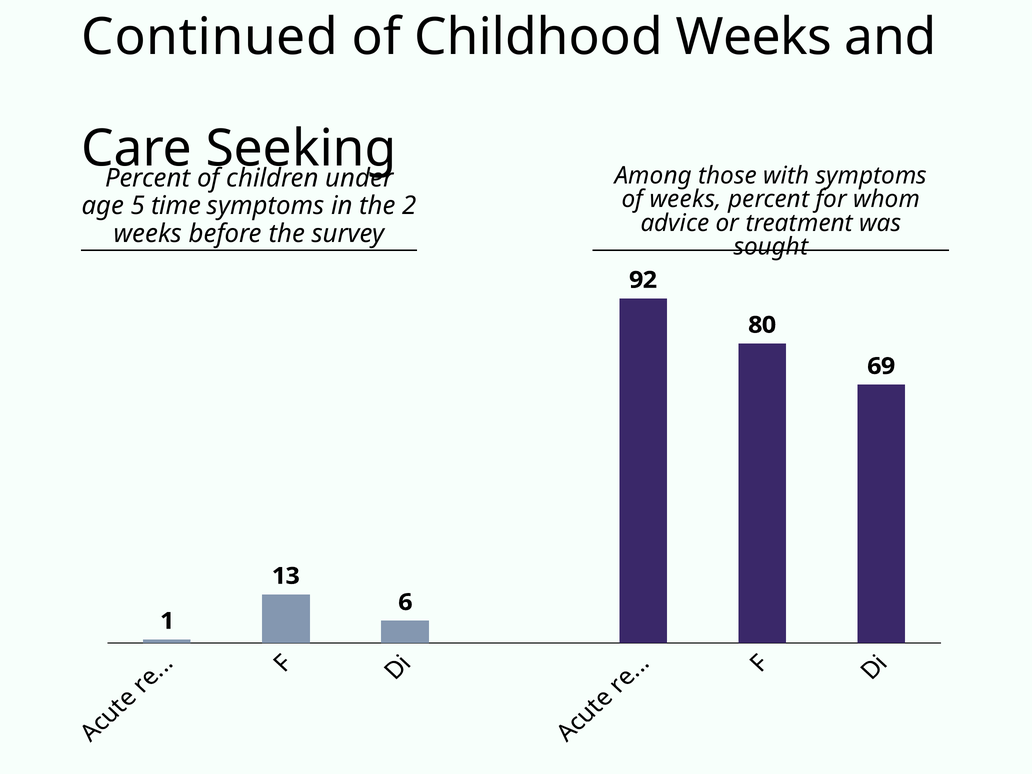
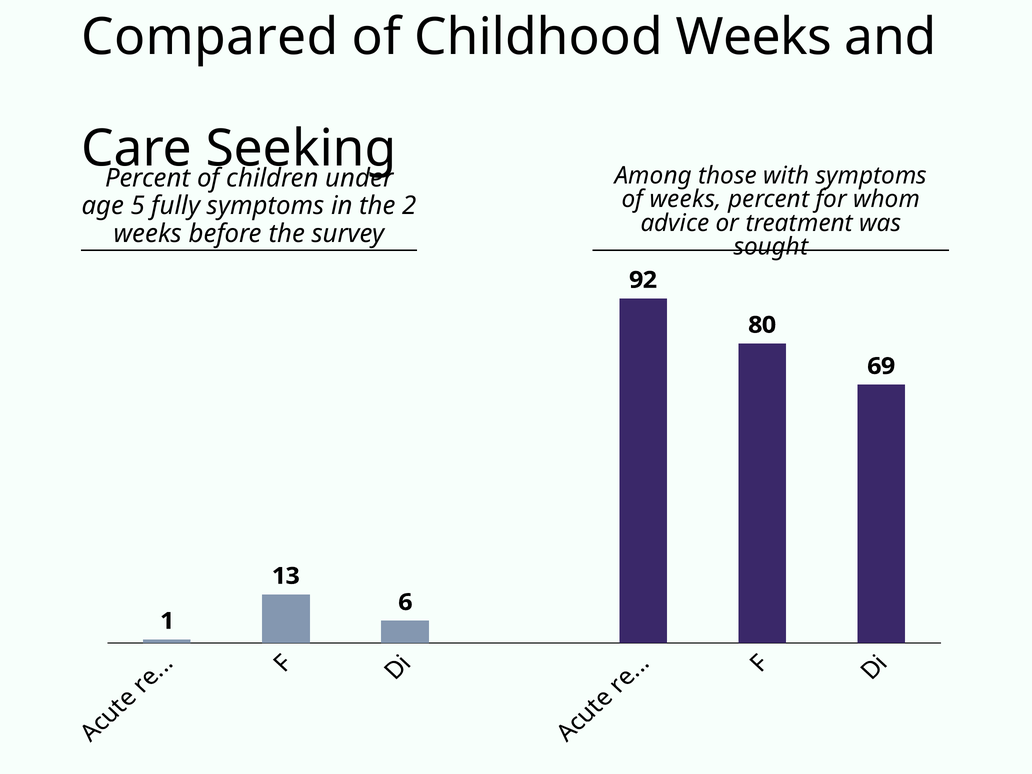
Continued: Continued -> Compared
time: time -> fully
